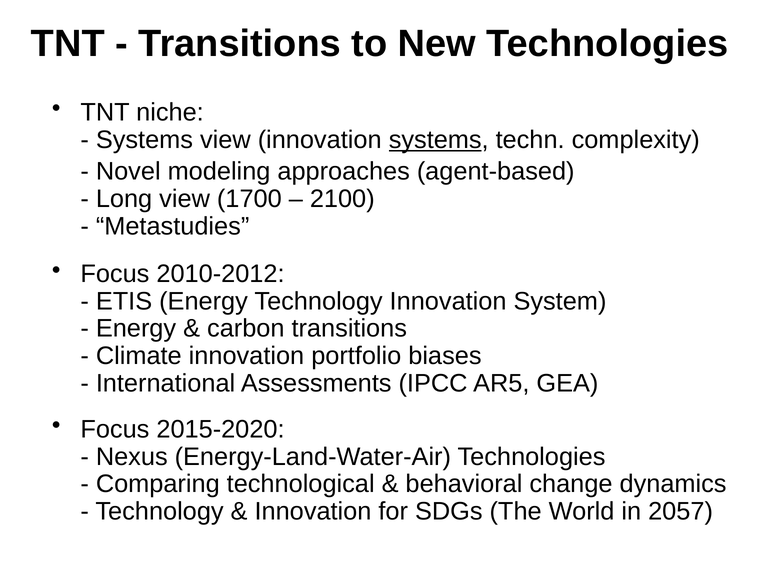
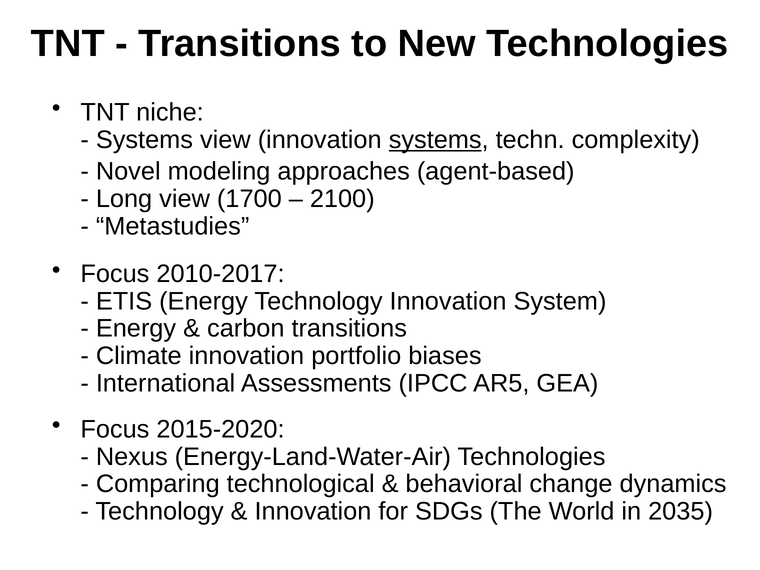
2010-2012: 2010-2012 -> 2010-2017
2057: 2057 -> 2035
